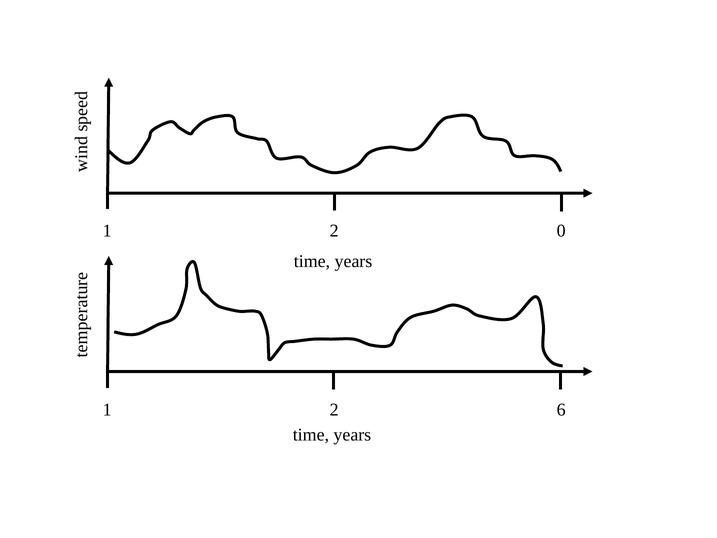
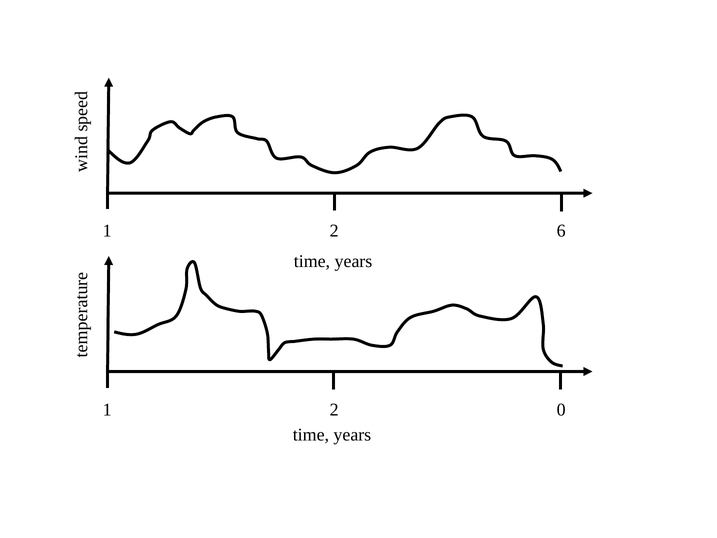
0: 0 -> 6
6: 6 -> 0
